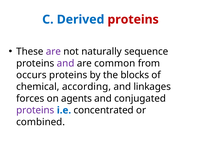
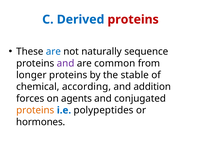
are at (53, 51) colour: purple -> blue
occurs: occurs -> longer
blocks: blocks -> stable
linkages: linkages -> addition
proteins at (35, 110) colour: purple -> orange
concentrated: concentrated -> polypeptides
combined: combined -> hormones
